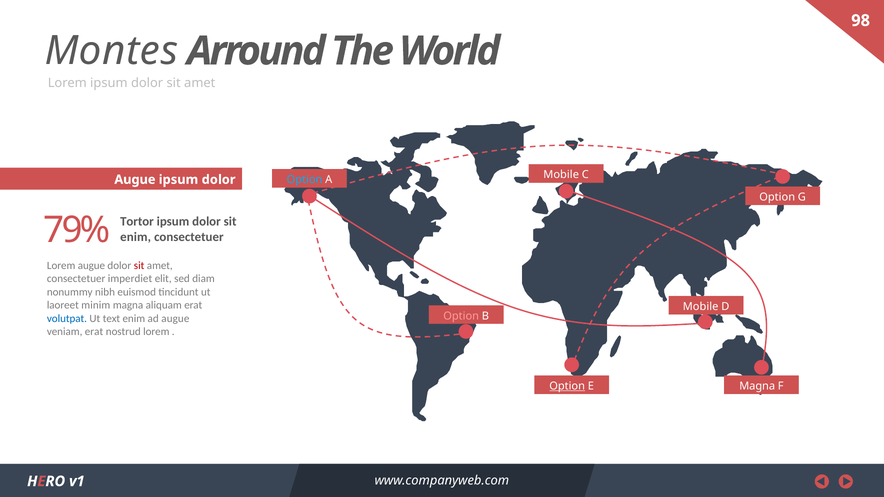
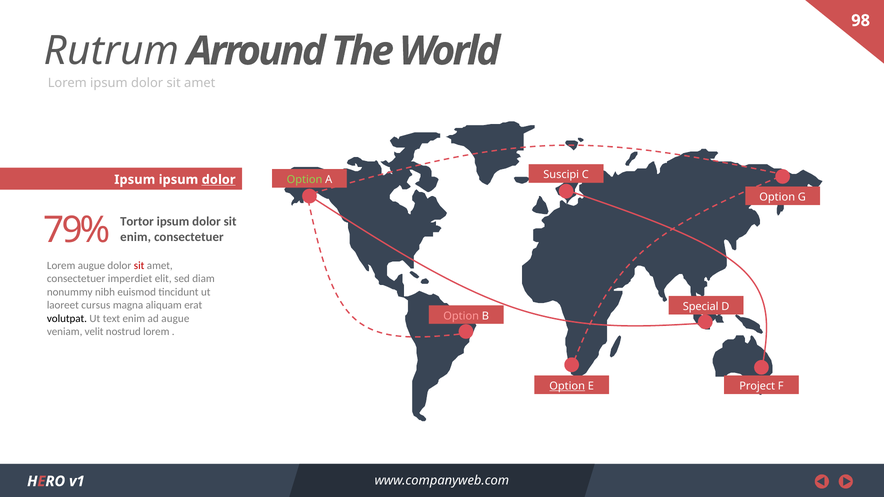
Montes: Montes -> Rutrum
Mobile at (561, 175): Mobile -> Suscipi
Option at (305, 180) colour: light blue -> light green
Augue at (135, 180): Augue -> Ipsum
dolor at (219, 180) underline: none -> present
minim: minim -> cursus
Mobile at (701, 307): Mobile -> Special
volutpat colour: blue -> black
veniam erat: erat -> velit
Magna at (757, 386): Magna -> Project
